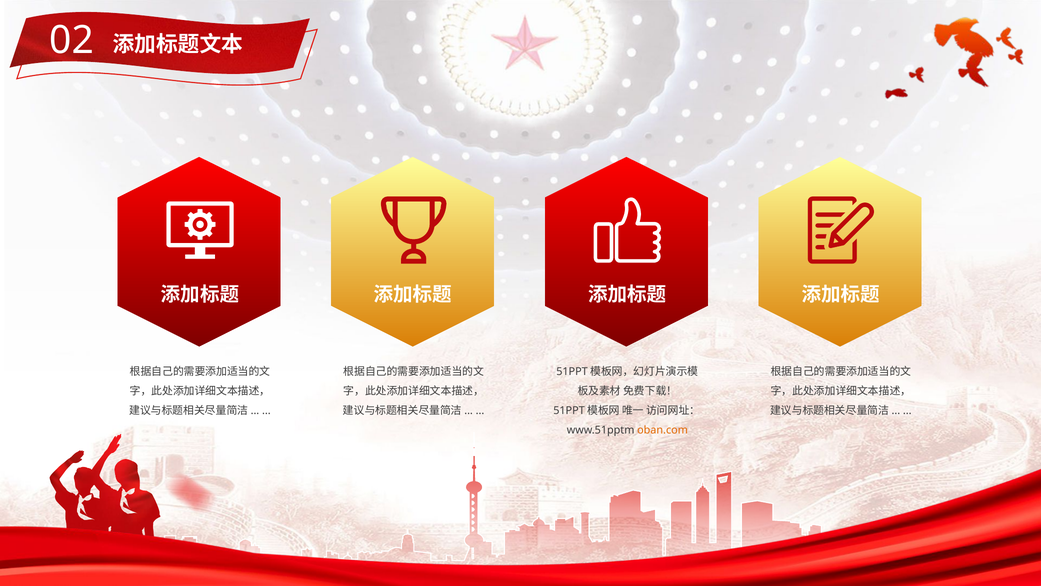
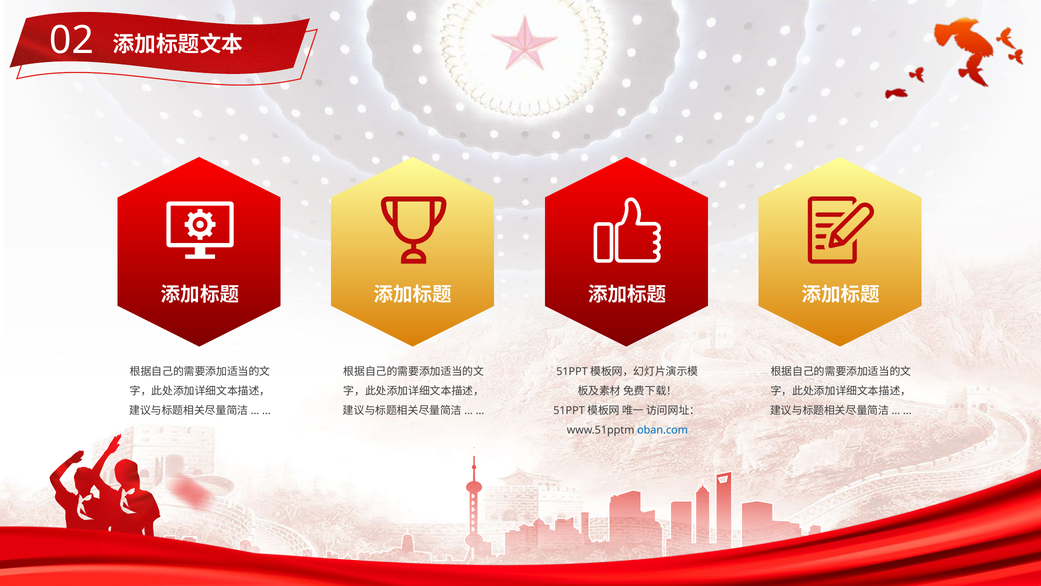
oban.com colour: orange -> blue
